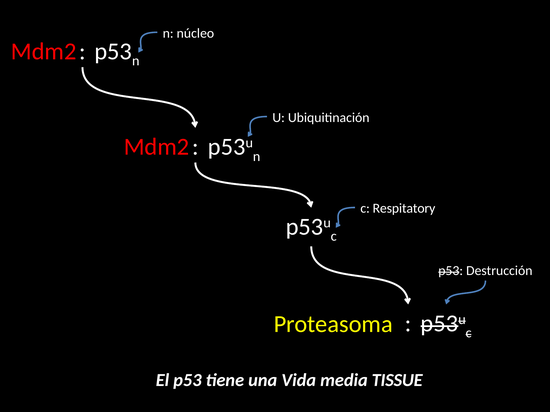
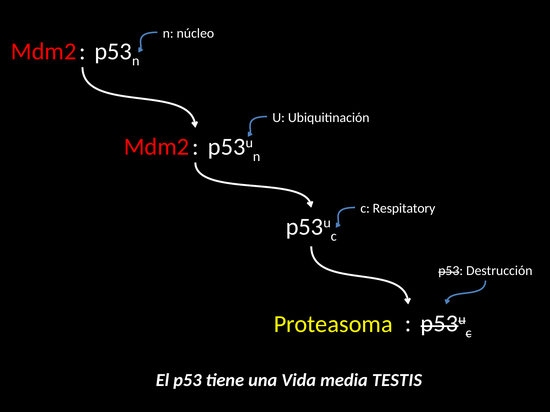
TISSUE: TISSUE -> TESTIS
